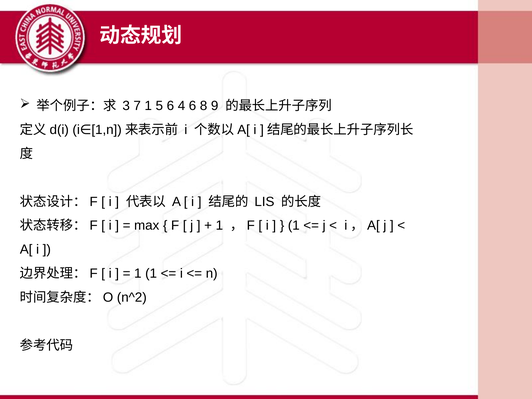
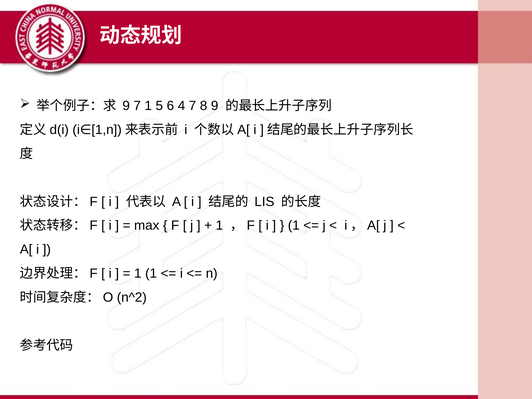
3 at (126, 106): 3 -> 9
4 6: 6 -> 7
